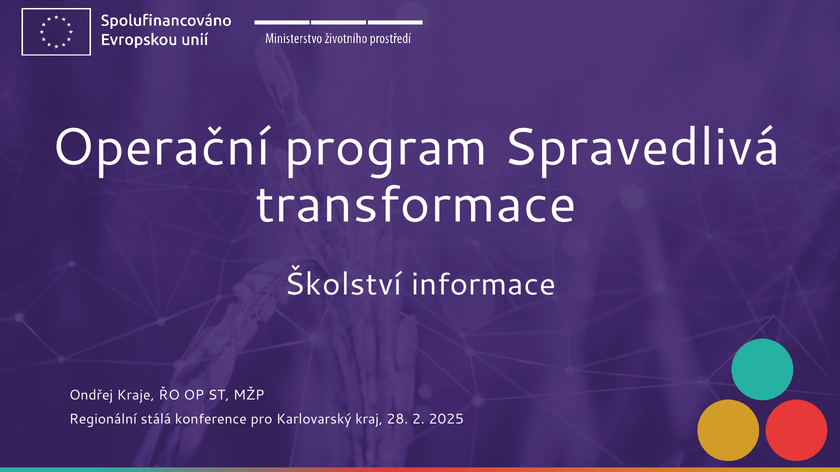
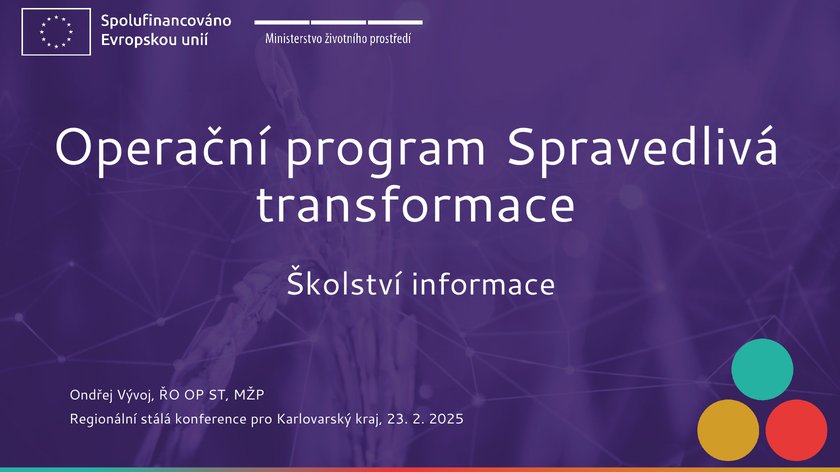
Kraje: Kraje -> Vývoj
28: 28 -> 23
